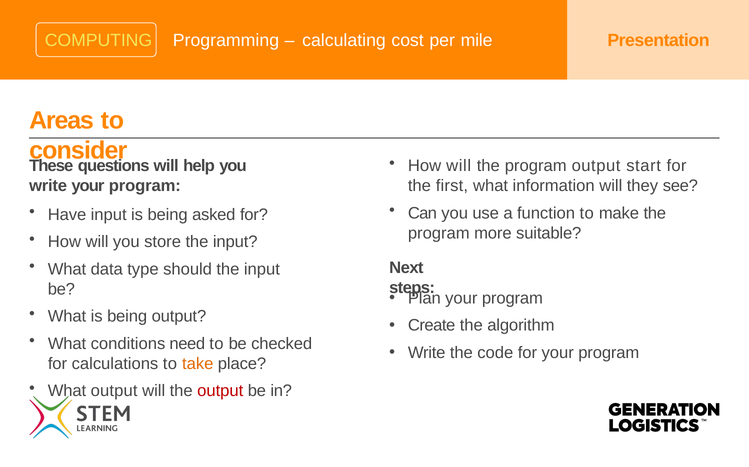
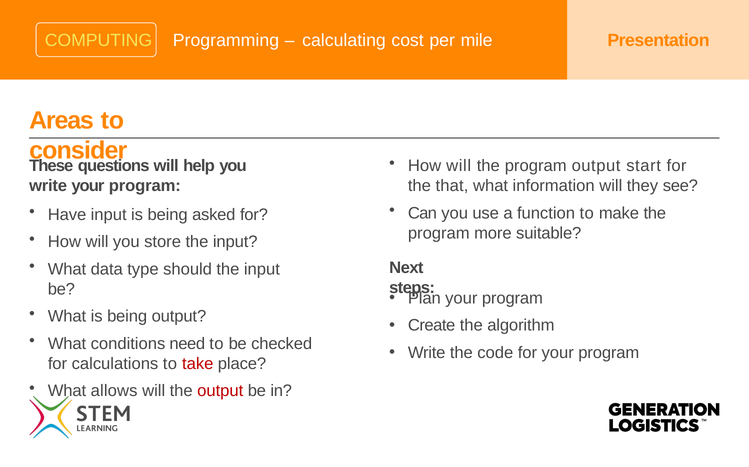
first: first -> that
take colour: orange -> red
What output: output -> allows
